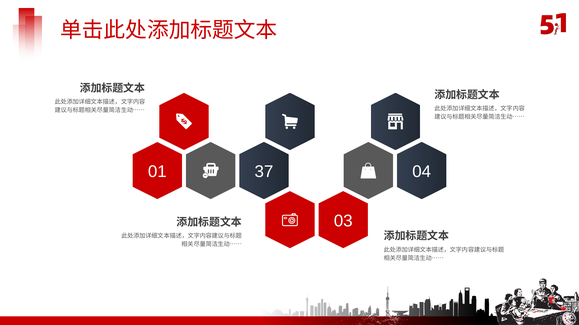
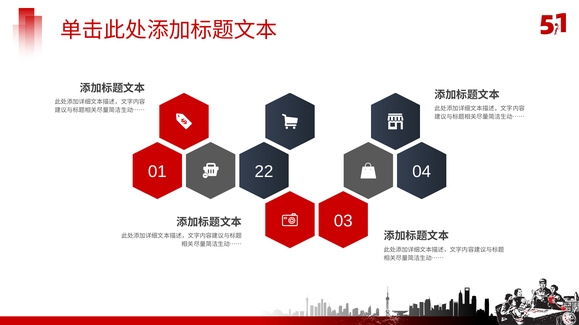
37: 37 -> 22
